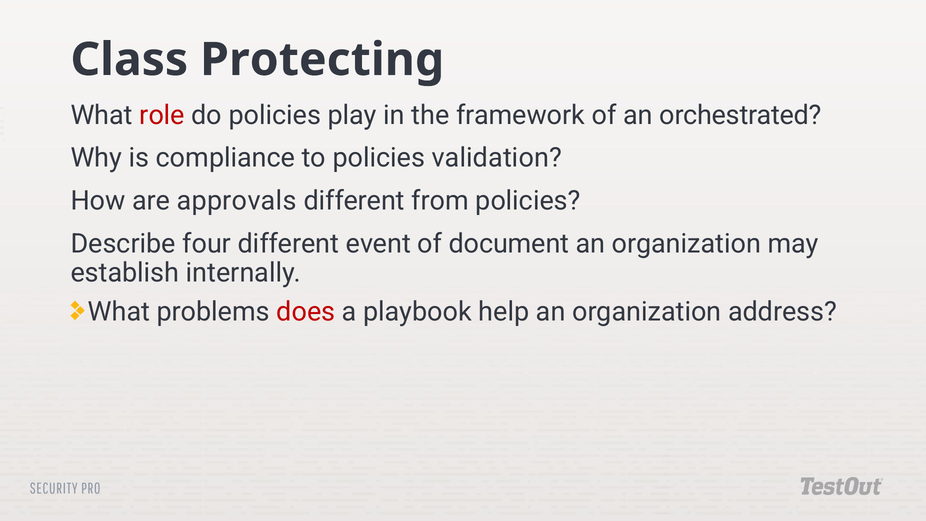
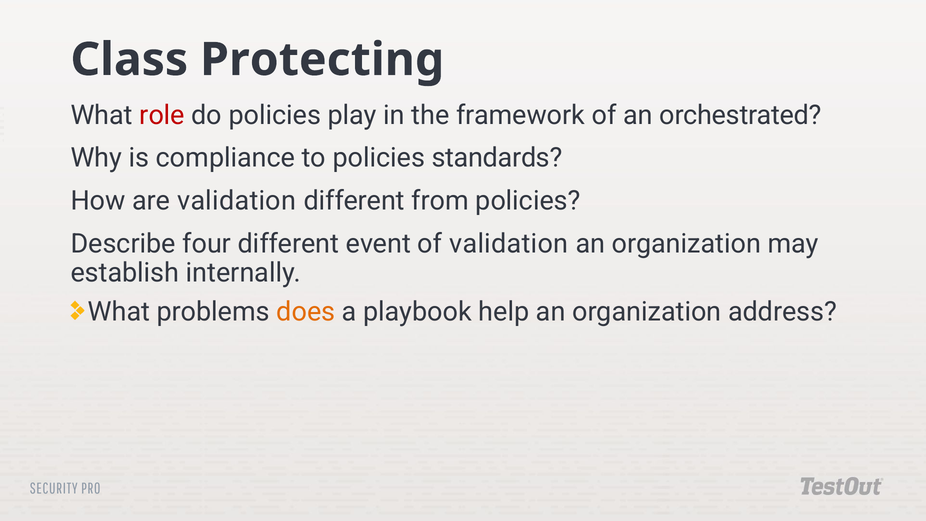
validation: validation -> standards
are approvals: approvals -> validation
of document: document -> validation
does colour: red -> orange
